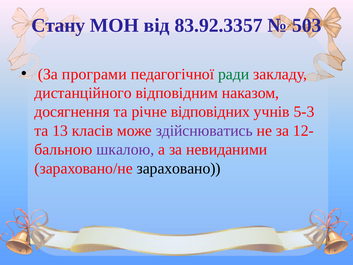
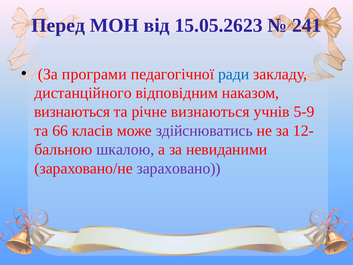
Стану: Стану -> Перед
83.92.3357: 83.92.3357 -> 15.05.2623
503: 503 -> 241
ради colour: green -> blue
досягнення at (72, 112): досягнення -> визнаються
річне відповідних: відповідних -> визнаються
5-3: 5-3 -> 5-9
13: 13 -> 66
зараховано colour: black -> purple
